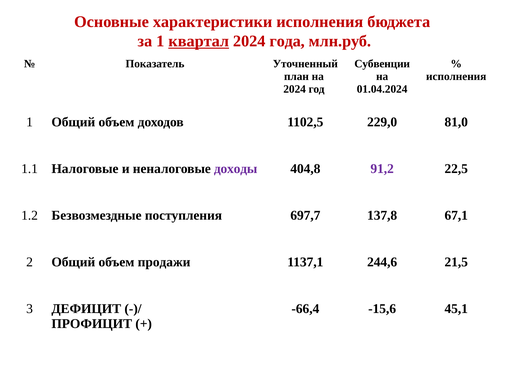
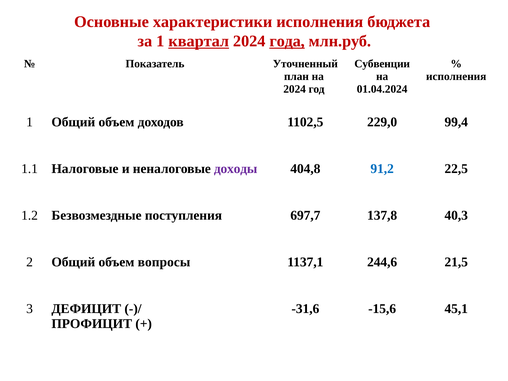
года underline: none -> present
81,0: 81,0 -> 99,4
91,2 colour: purple -> blue
67,1: 67,1 -> 40,3
продажи: продажи -> вопросы
-66,4: -66,4 -> -31,6
